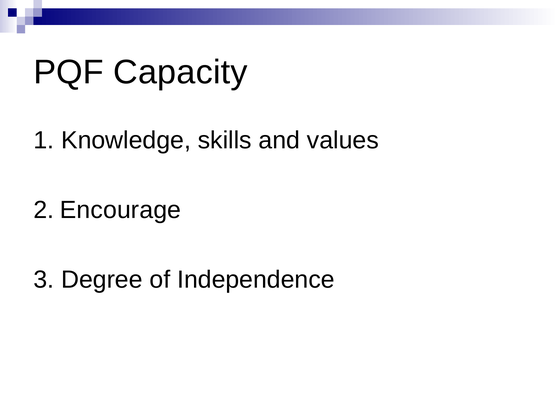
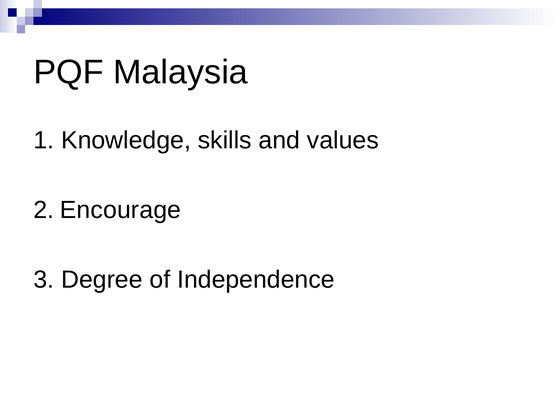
Capacity: Capacity -> Malaysia
